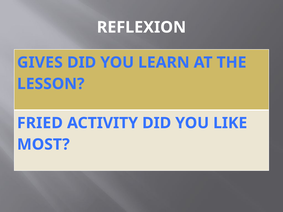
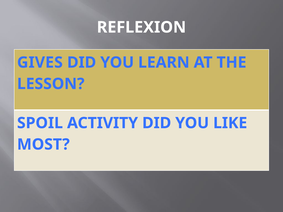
FRIED: FRIED -> SPOIL
